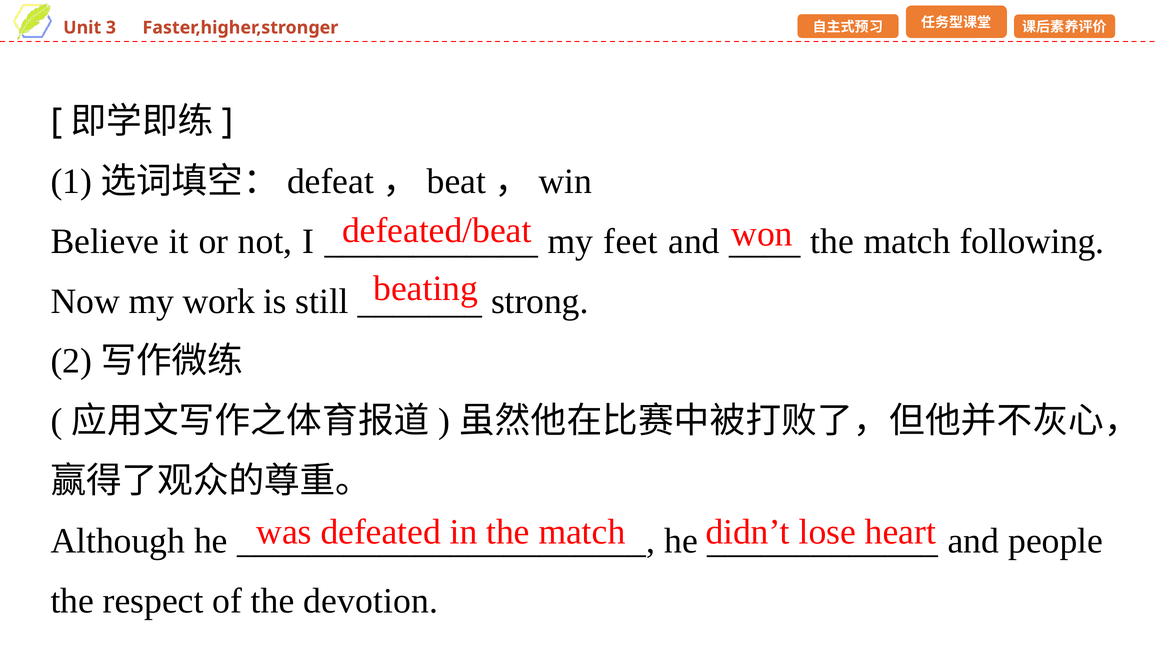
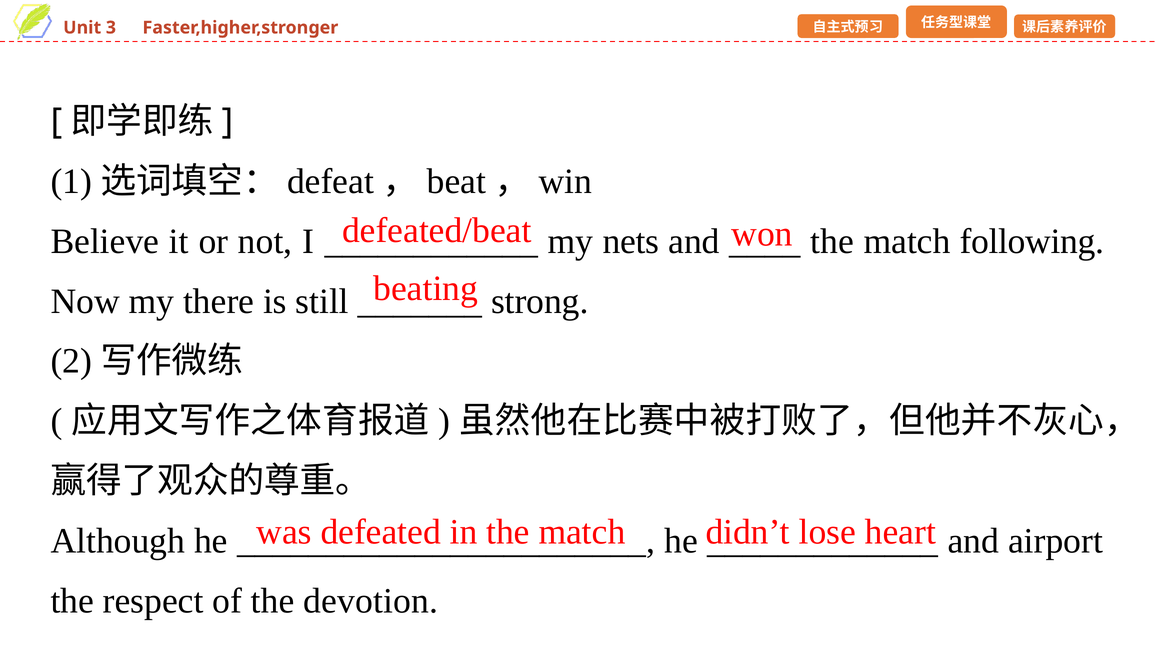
feet: feet -> nets
work: work -> there
people: people -> airport
